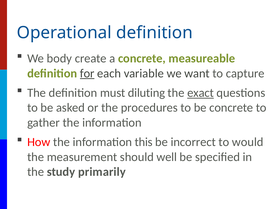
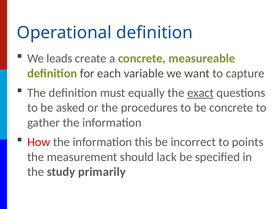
body: body -> leads
for underline: present -> none
diluting: diluting -> equally
would: would -> points
well: well -> lack
